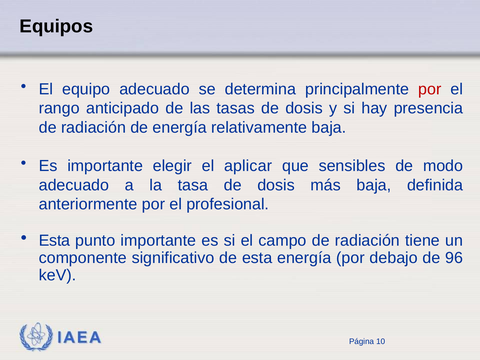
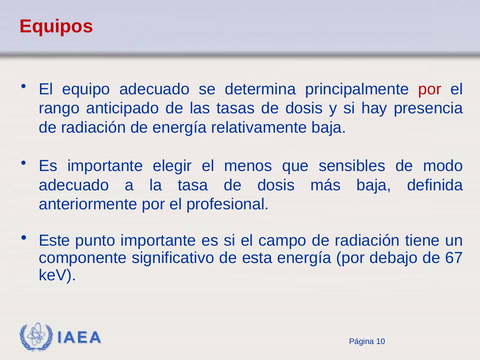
Equipos colour: black -> red
aplicar: aplicar -> menos
Esta at (54, 241): Esta -> Este
96: 96 -> 67
